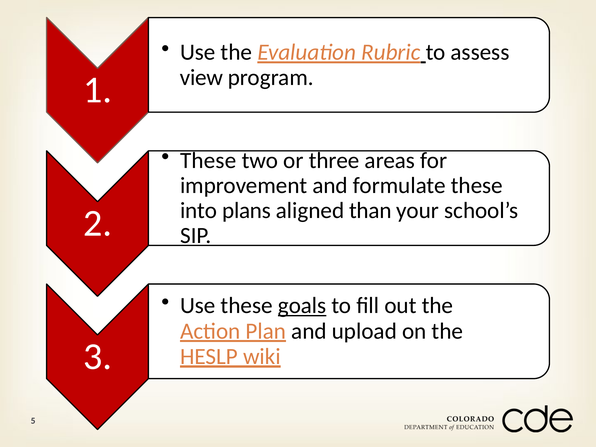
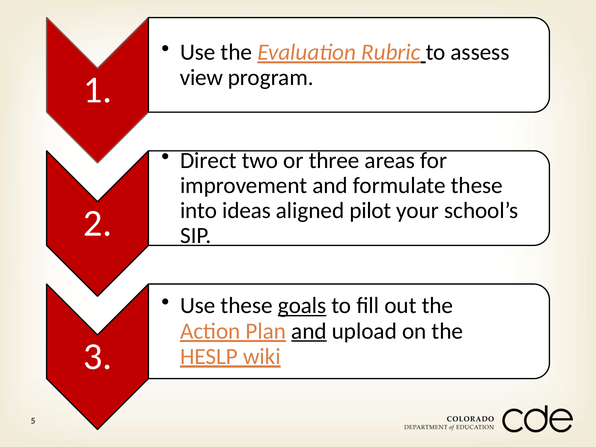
These at (208, 160): These -> Direct
plans: plans -> ideas
than: than -> pilot
and at (309, 331) underline: none -> present
